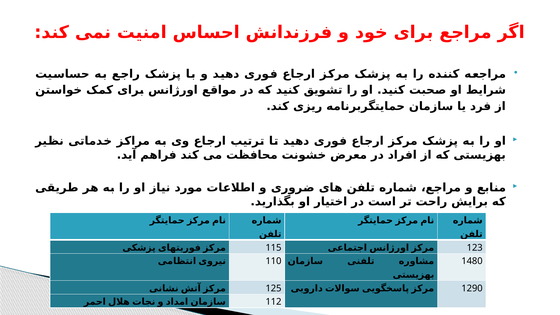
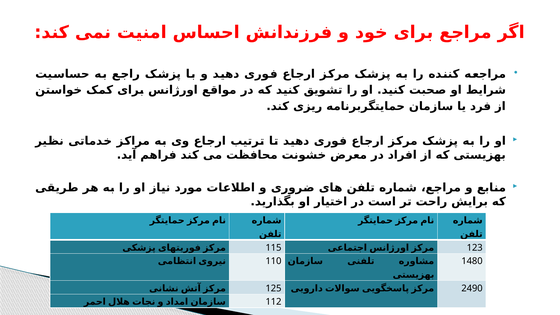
1290: 1290 -> 2490
